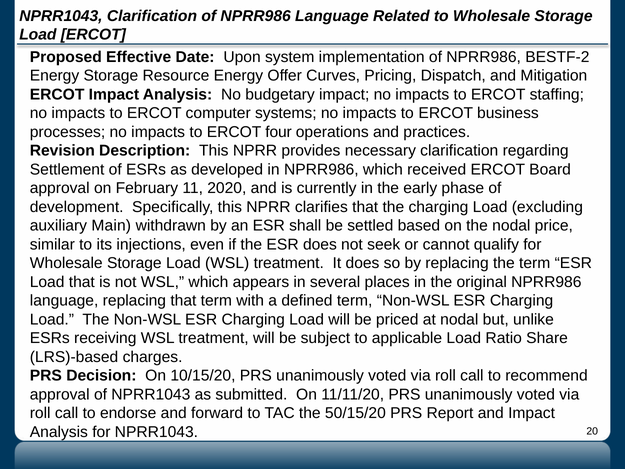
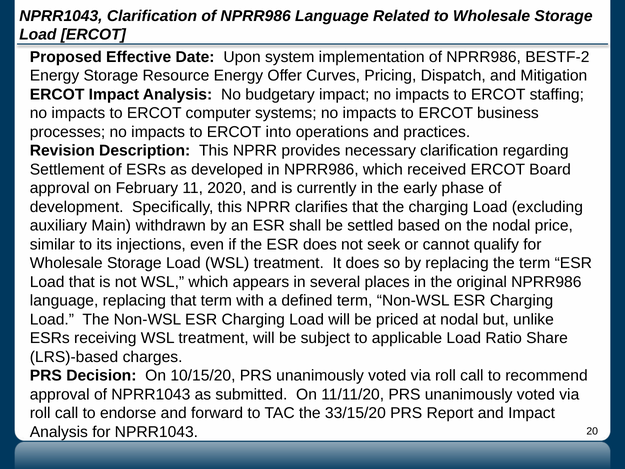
four: four -> into
50/15/20: 50/15/20 -> 33/15/20
